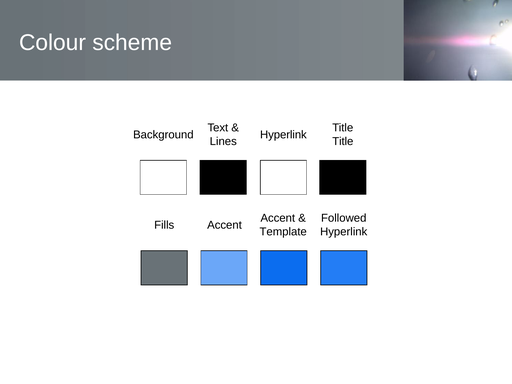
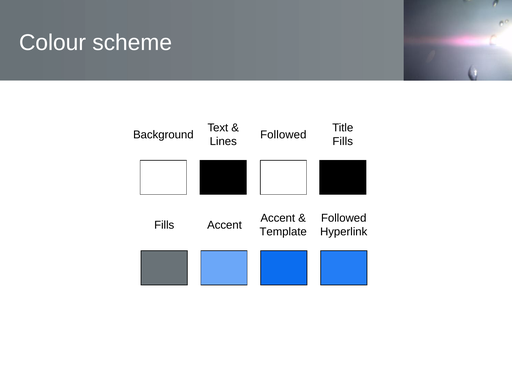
Hyperlink at (283, 135): Hyperlink -> Followed
Title at (343, 141): Title -> Fills
